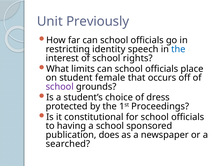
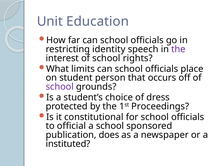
Previously: Previously -> Education
the at (178, 49) colour: blue -> purple
female: female -> person
having: having -> official
searched: searched -> instituted
